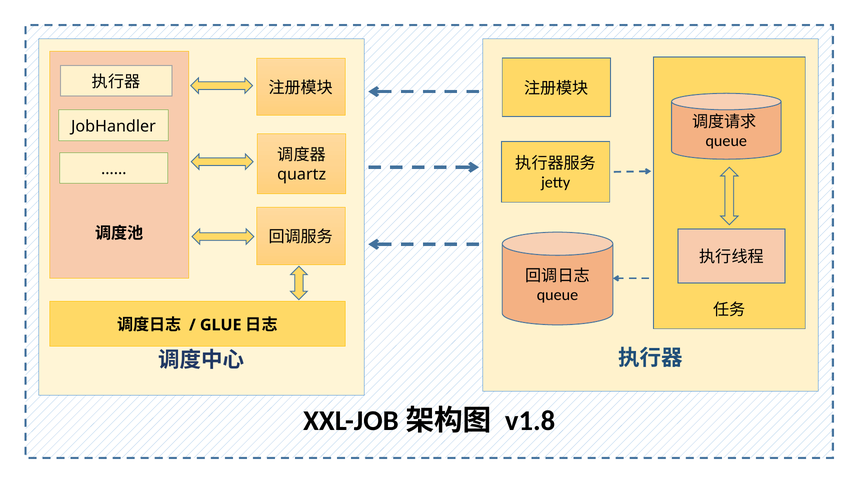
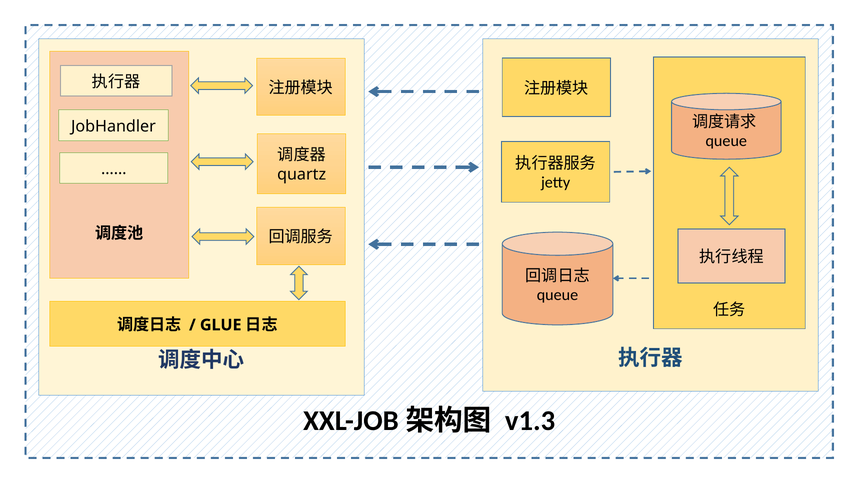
v1.8: v1.8 -> v1.3
